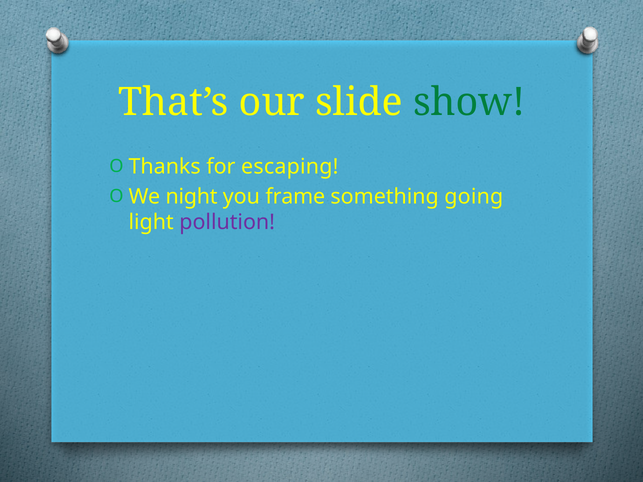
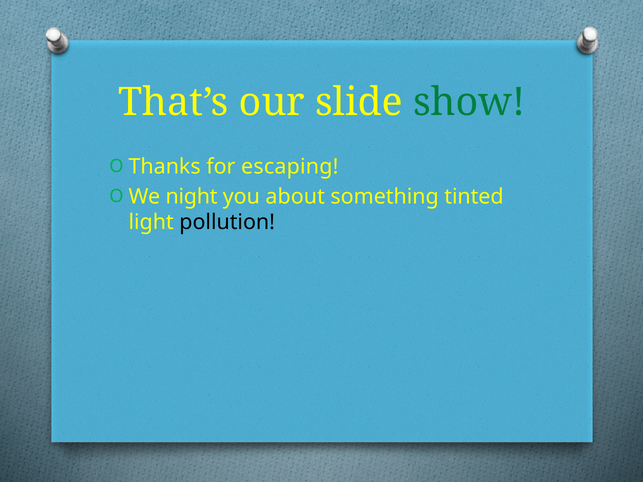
frame: frame -> about
going: going -> tinted
pollution colour: purple -> black
